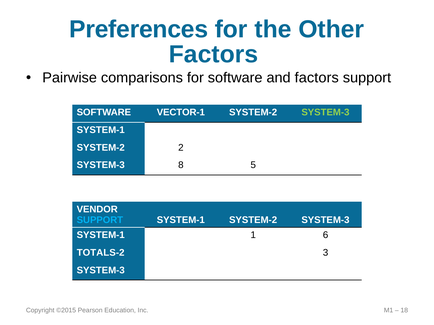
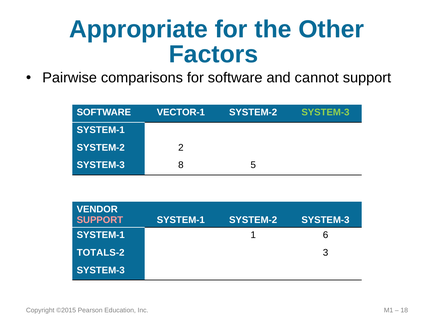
Preferences: Preferences -> Appropriate
and factors: factors -> cannot
SUPPORT at (100, 220) colour: light blue -> pink
